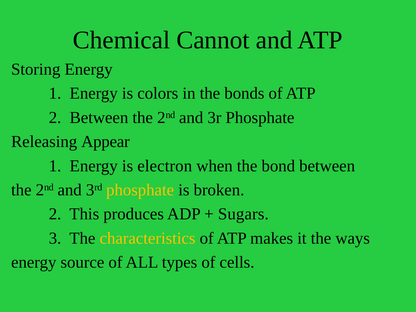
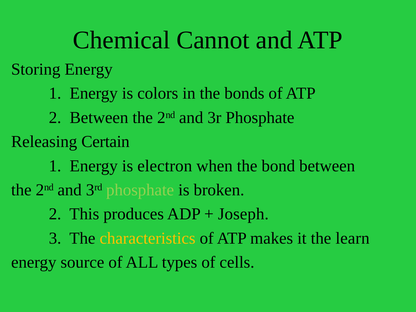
Appear: Appear -> Certain
phosphate at (140, 190) colour: yellow -> light green
Sugars: Sugars -> Joseph
ways: ways -> learn
